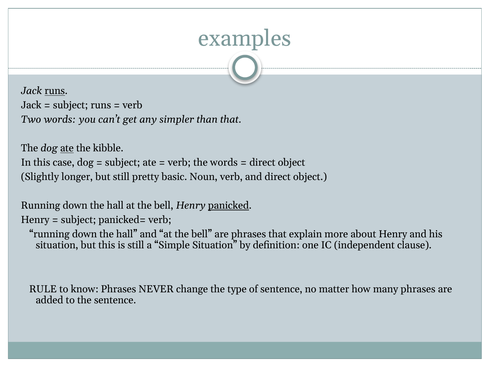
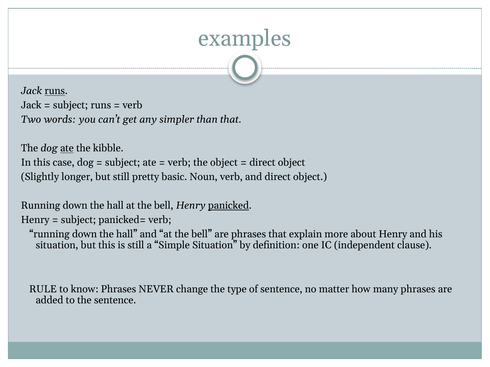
the words: words -> object
